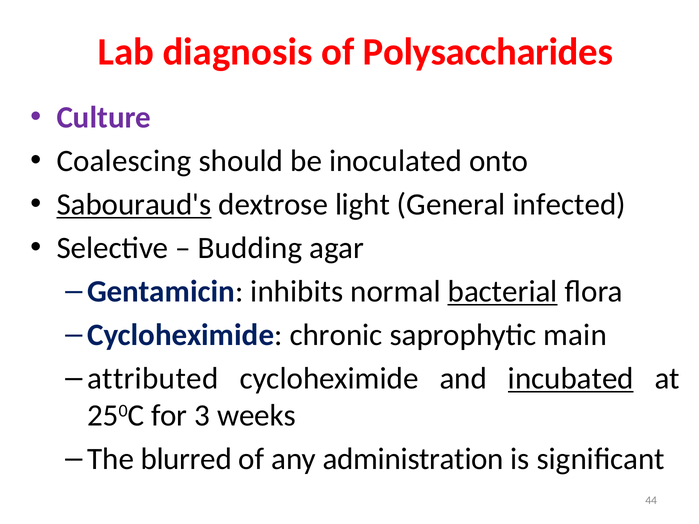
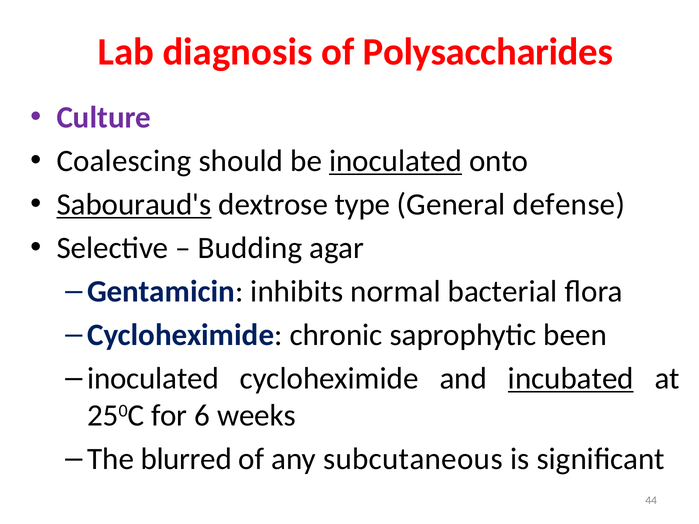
inoculated at (396, 161) underline: none -> present
light: light -> type
infected: infected -> defense
bacterial underline: present -> none
main: main -> been
attributed at (153, 379): attributed -> inoculated
3: 3 -> 6
administration: administration -> subcutaneous
